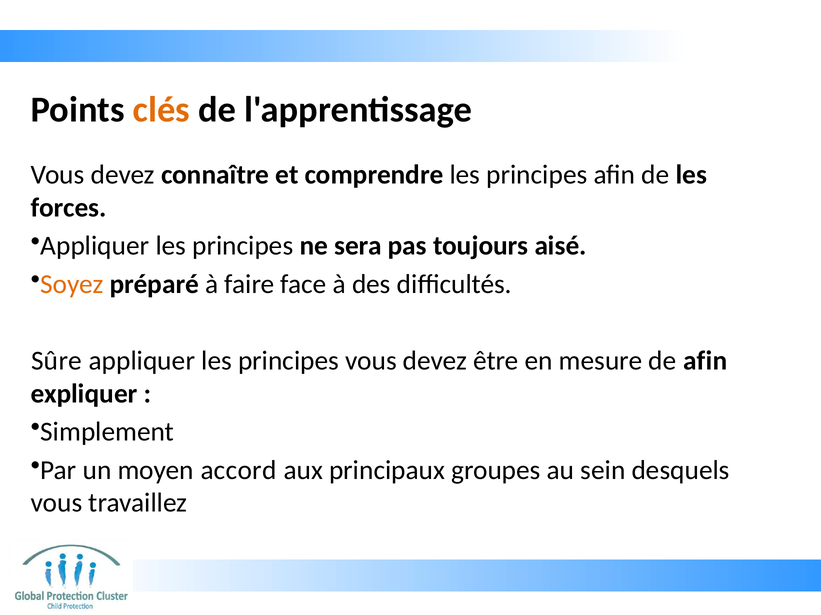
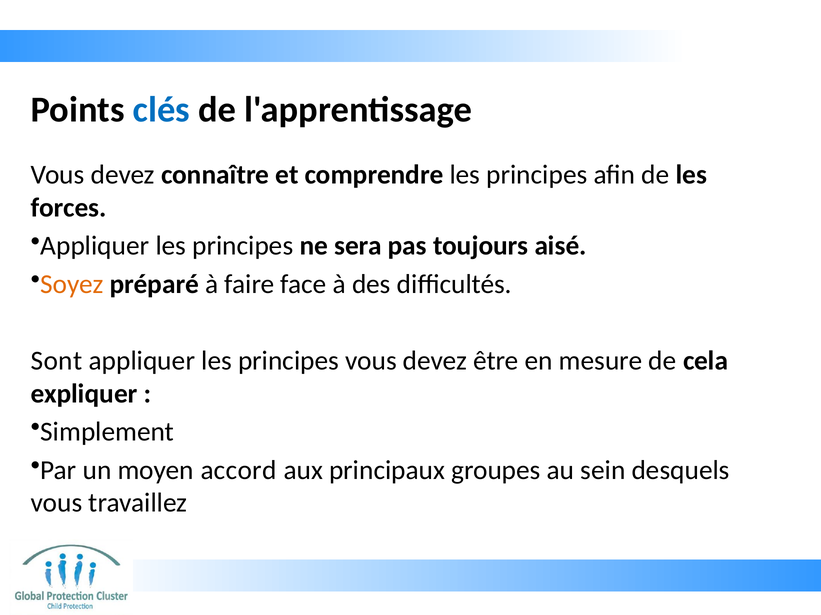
clés colour: orange -> blue
Sûre: Sûre -> Sont
de afin: afin -> cela
